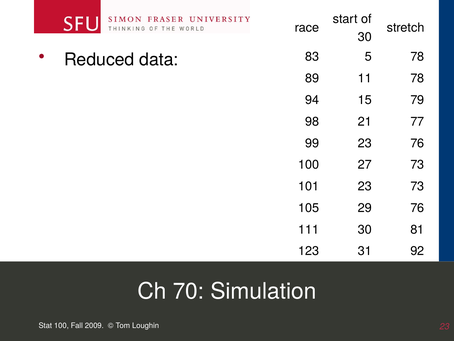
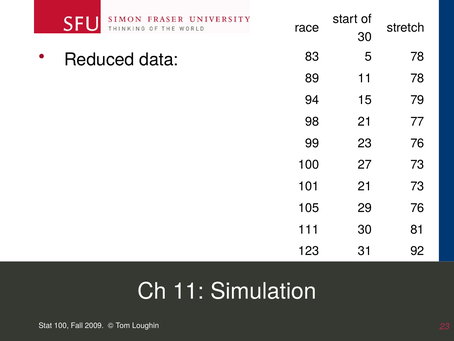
101 23: 23 -> 21
Ch 70: 70 -> 11
